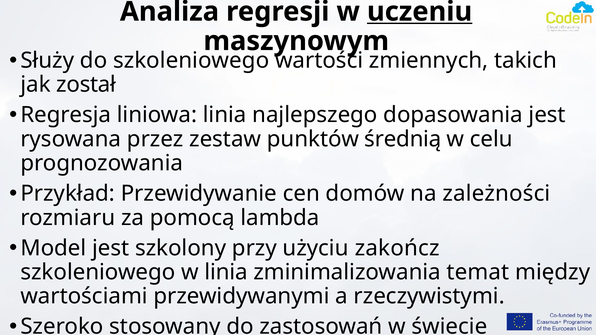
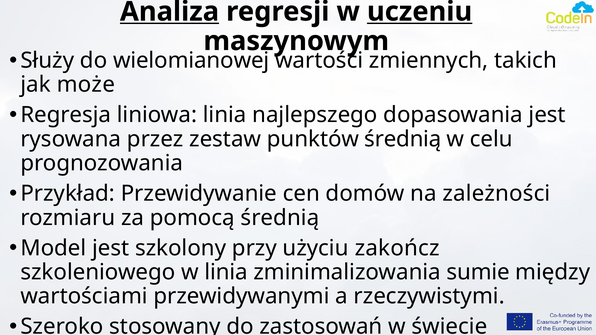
Analiza underline: none -> present
do szkoleniowego: szkoleniowego -> wielomianowej
został: został -> może
pomocą lambda: lambda -> średnią
temat: temat -> sumie
